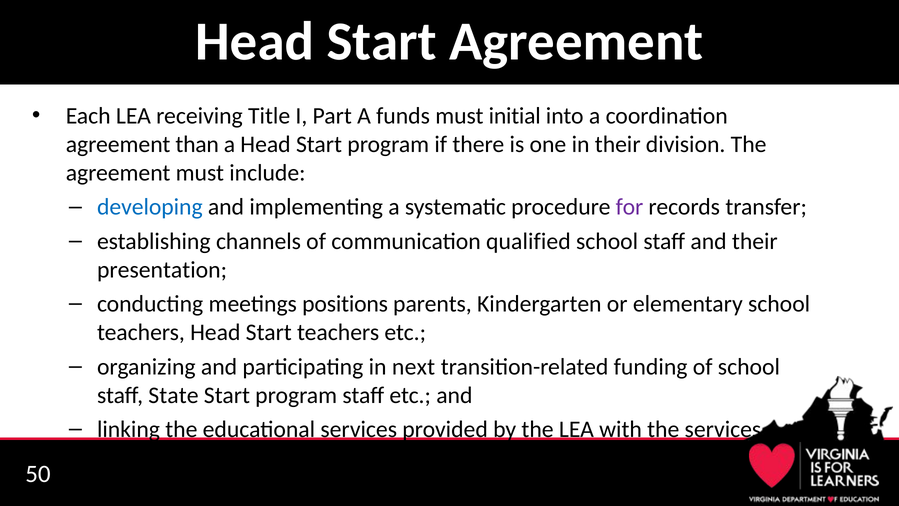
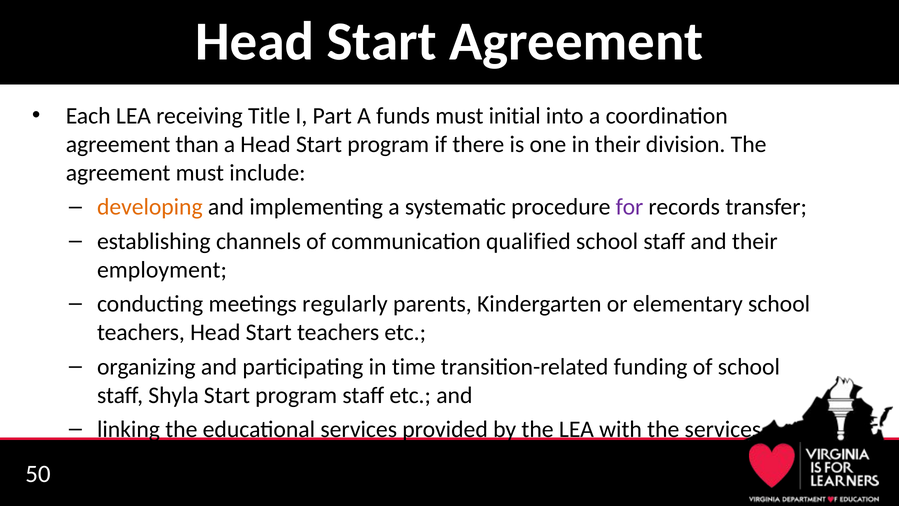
developing colour: blue -> orange
presentation: presentation -> employment
positions: positions -> regularly
next: next -> time
State: State -> Shyla
